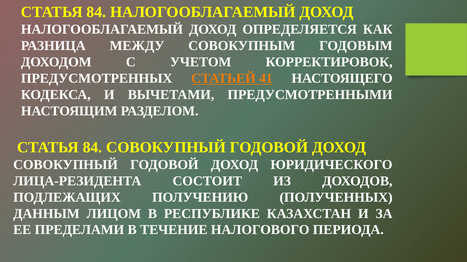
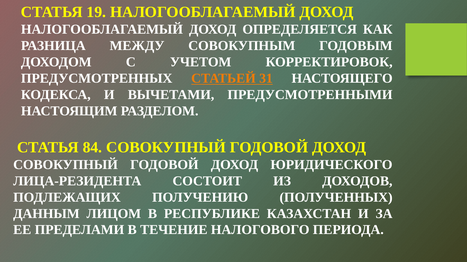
84 at (96, 12): 84 -> 19
41: 41 -> 31
